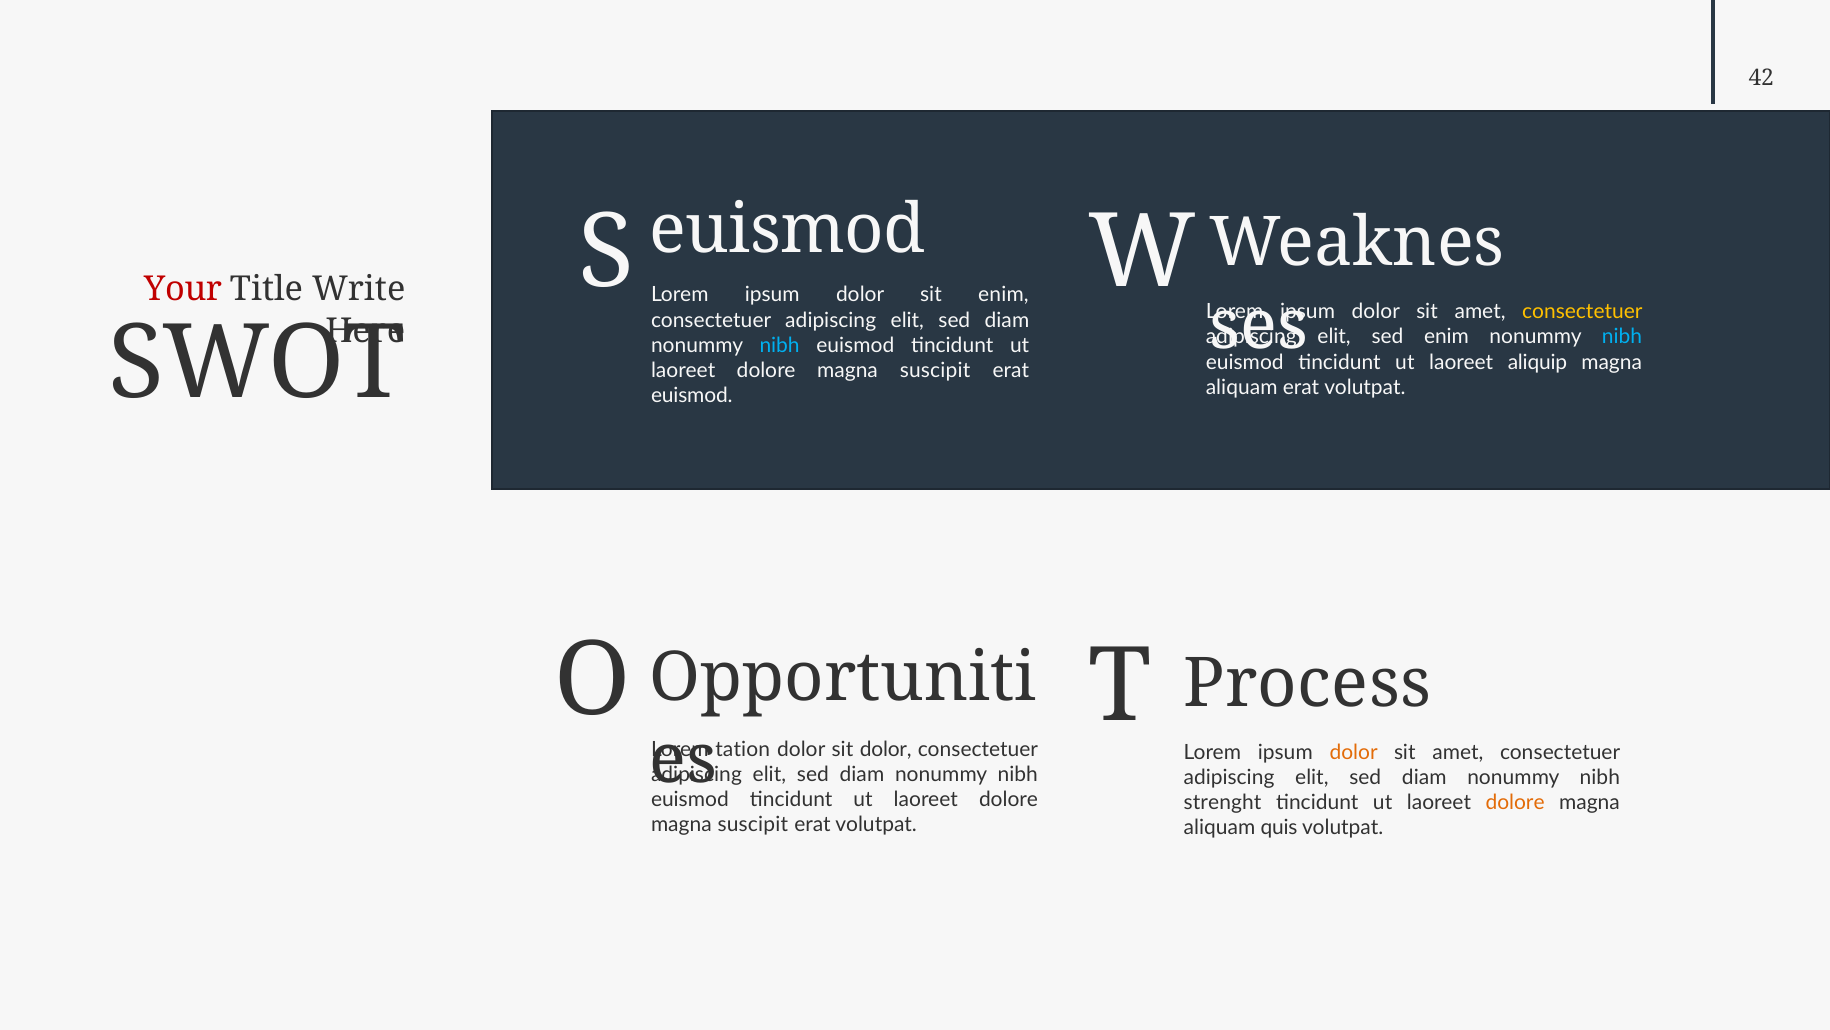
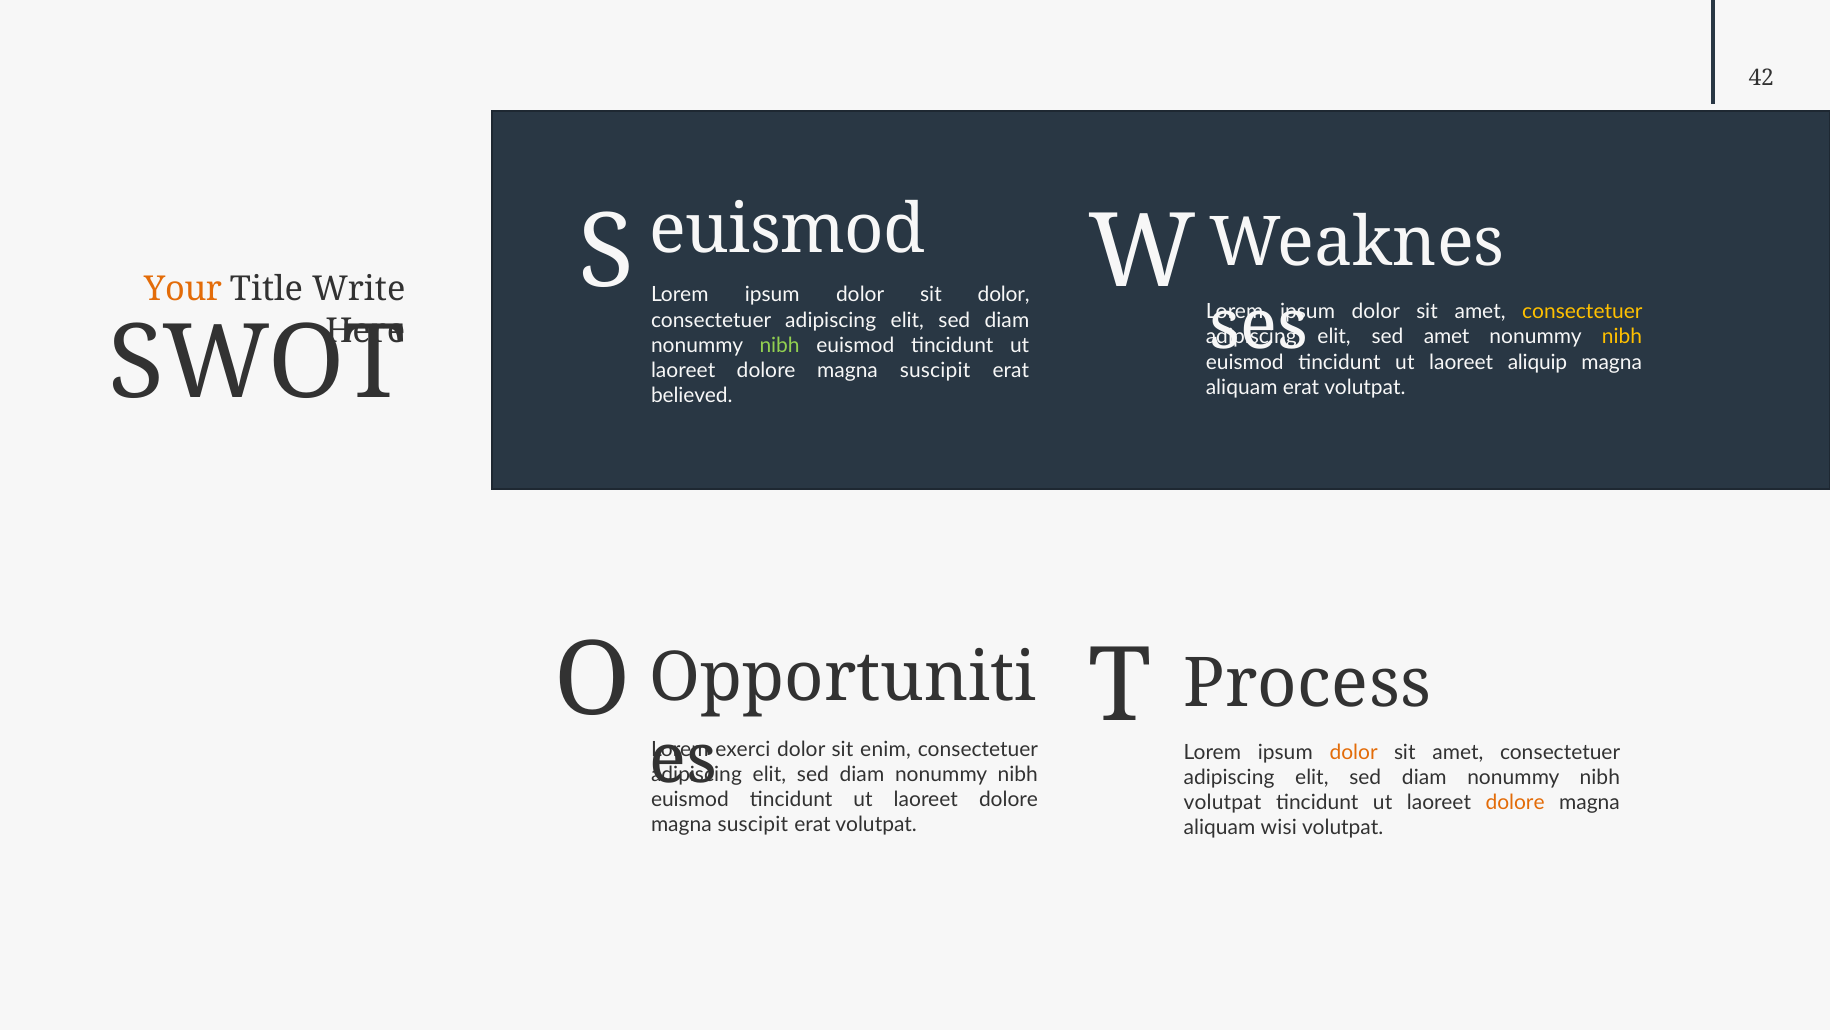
Your colour: red -> orange
sit enim: enim -> dolor
sed enim: enim -> amet
nibh at (1622, 337) colour: light blue -> yellow
nibh at (780, 345) colour: light blue -> light green
euismod at (692, 395): euismod -> believed
tation: tation -> exerci
sit dolor: dolor -> enim
strenght at (1223, 802): strenght -> volutpat
quis: quis -> wisi
